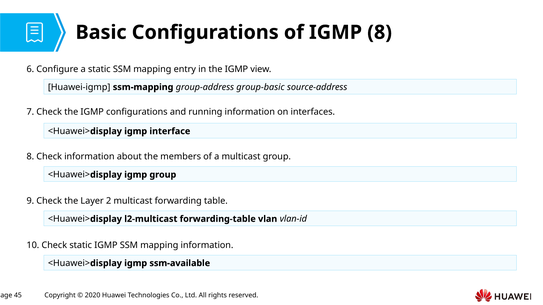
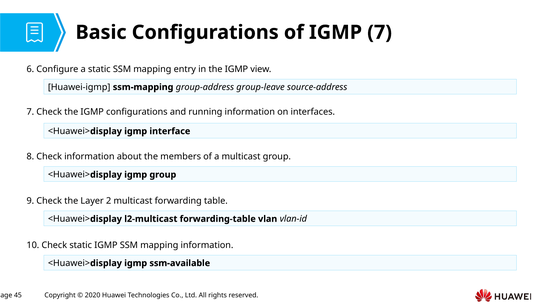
IGMP 8: 8 -> 7
group-basic: group-basic -> group-leave
